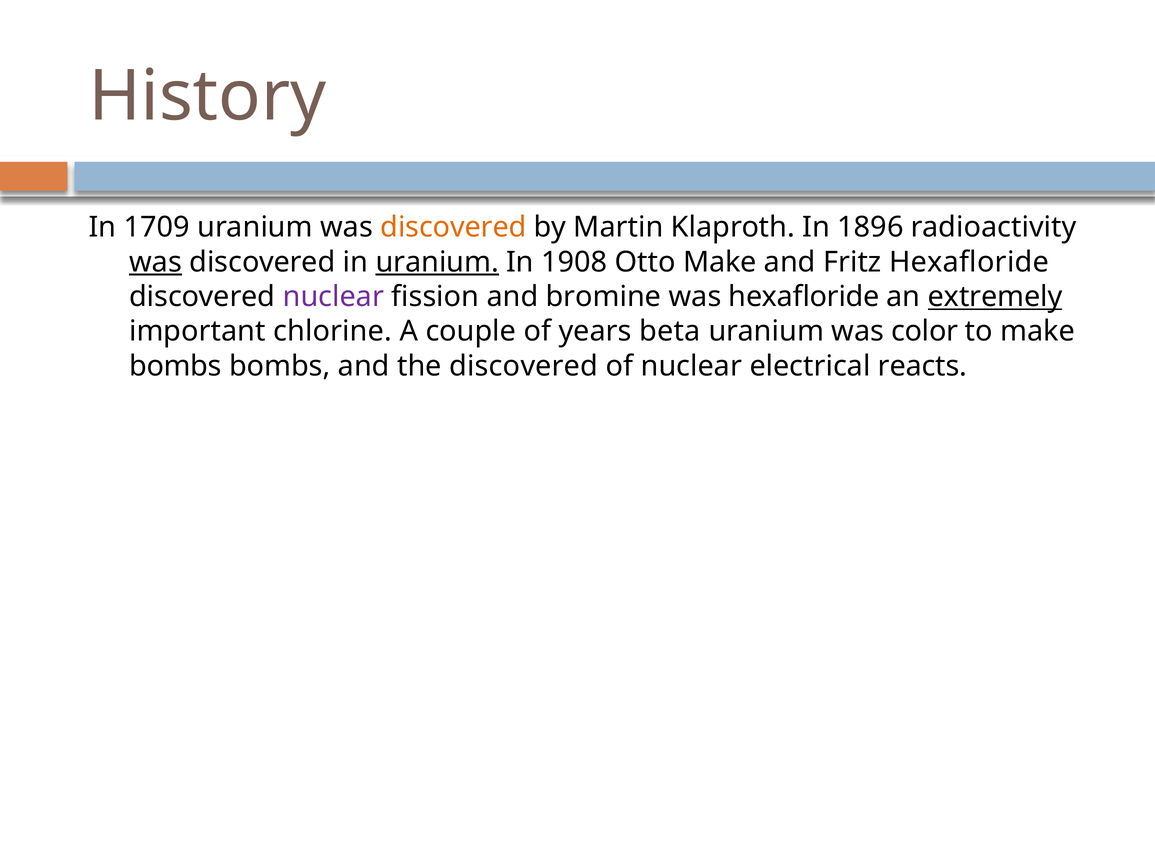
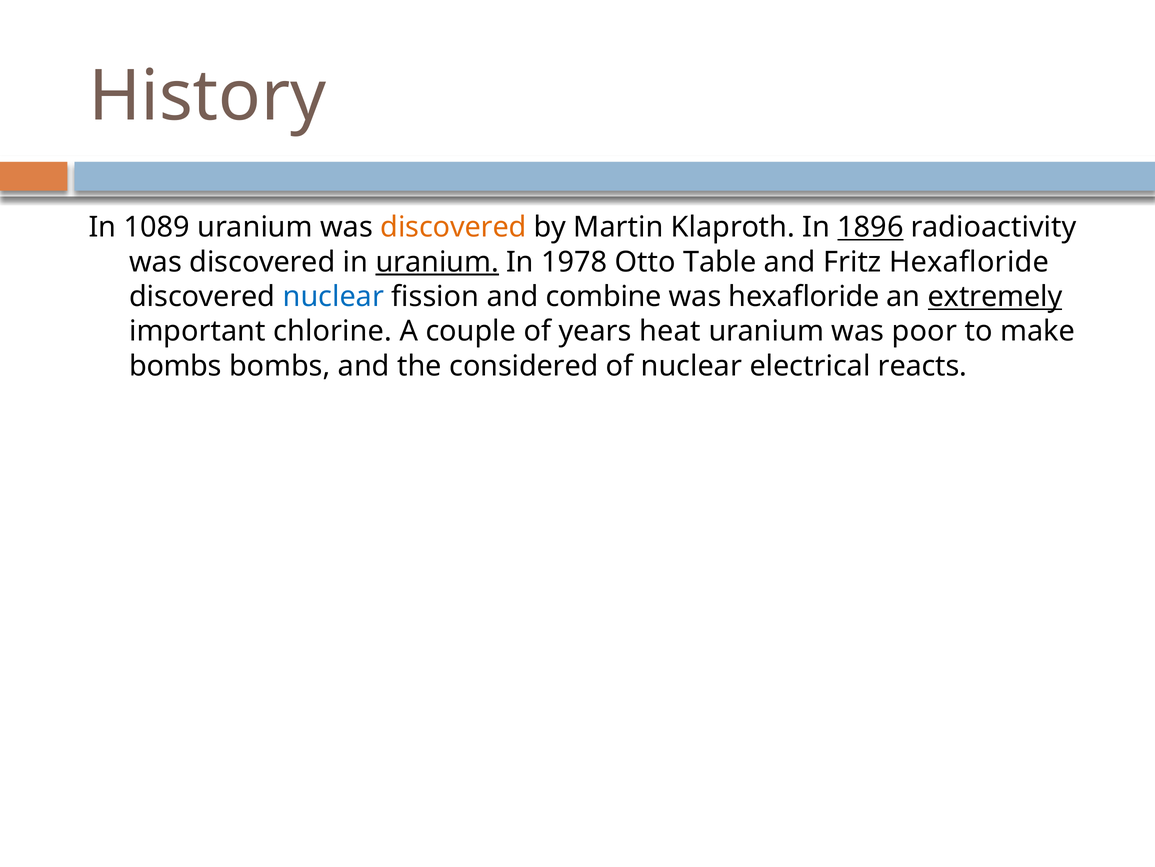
1709: 1709 -> 1089
1896 underline: none -> present
was at (156, 262) underline: present -> none
1908: 1908 -> 1978
Otto Make: Make -> Table
nuclear at (333, 296) colour: purple -> blue
bromine: bromine -> combine
beta: beta -> heat
color: color -> poor
the discovered: discovered -> considered
